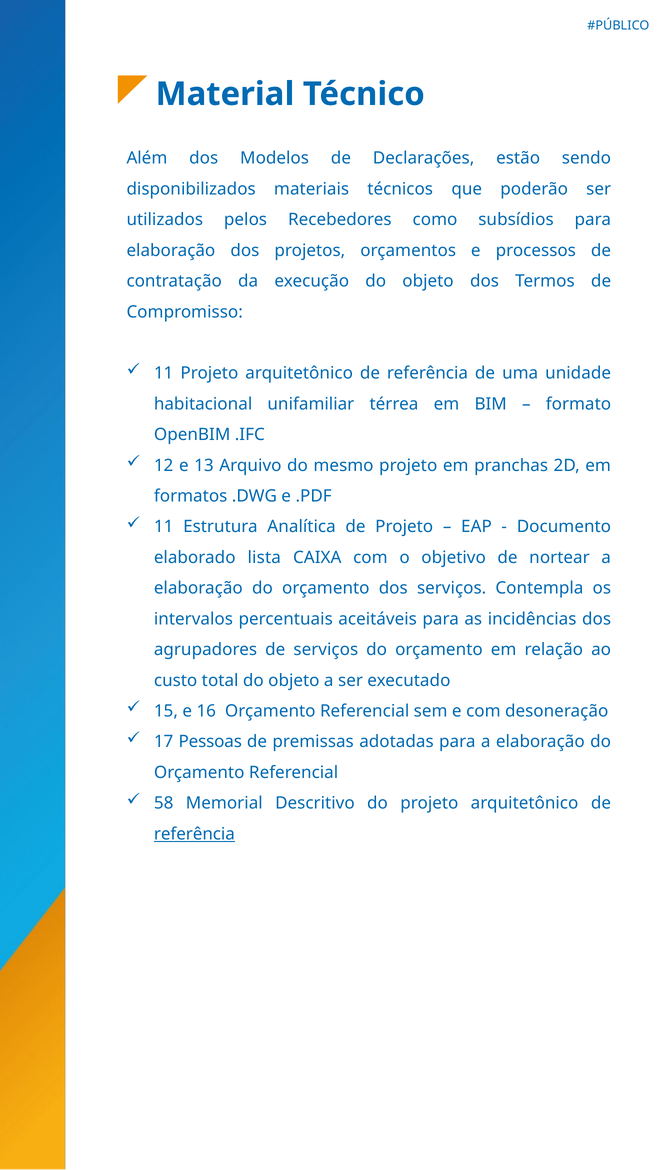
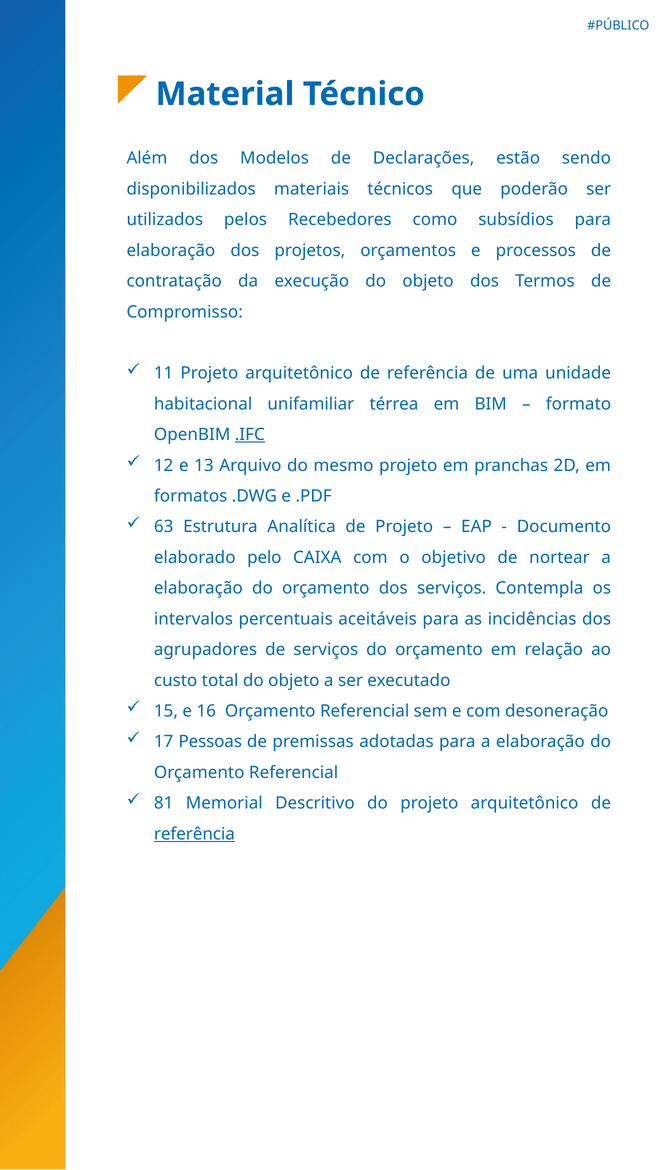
.IFC underline: none -> present
11 at (164, 527): 11 -> 63
lista: lista -> pelo
58: 58 -> 81
